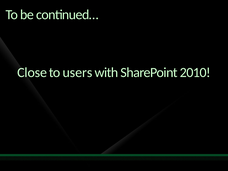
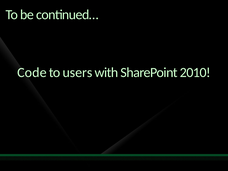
Close: Close -> Code
